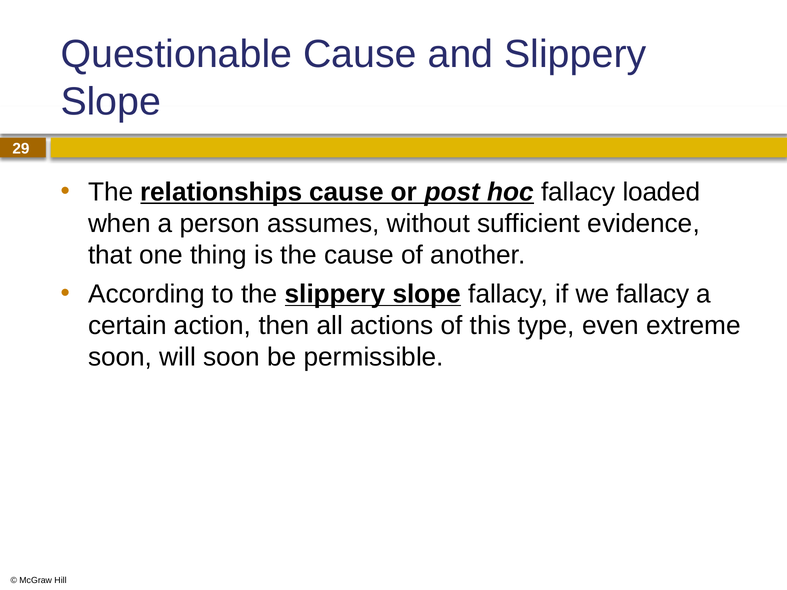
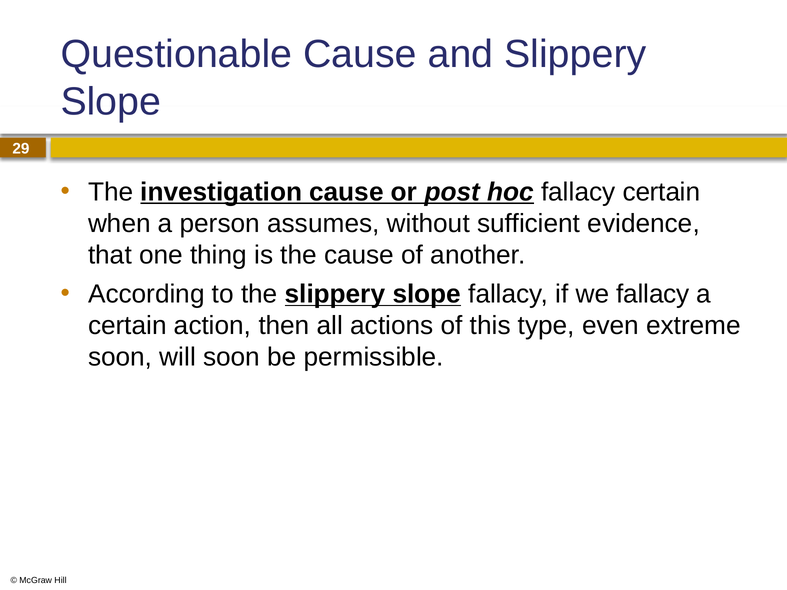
relationships: relationships -> investigation
fallacy loaded: loaded -> certain
